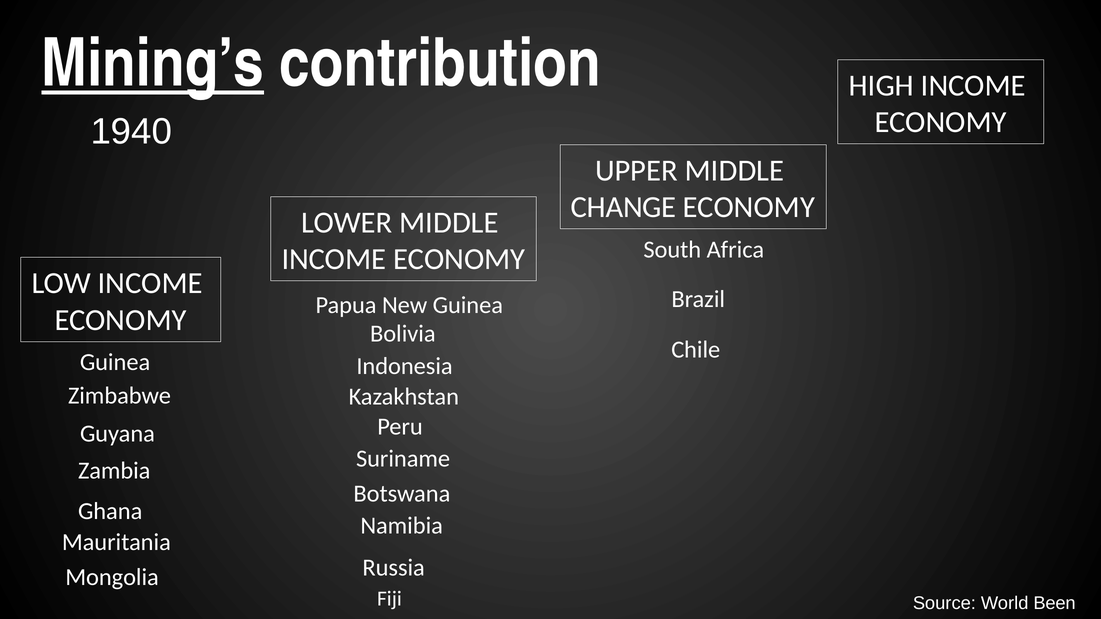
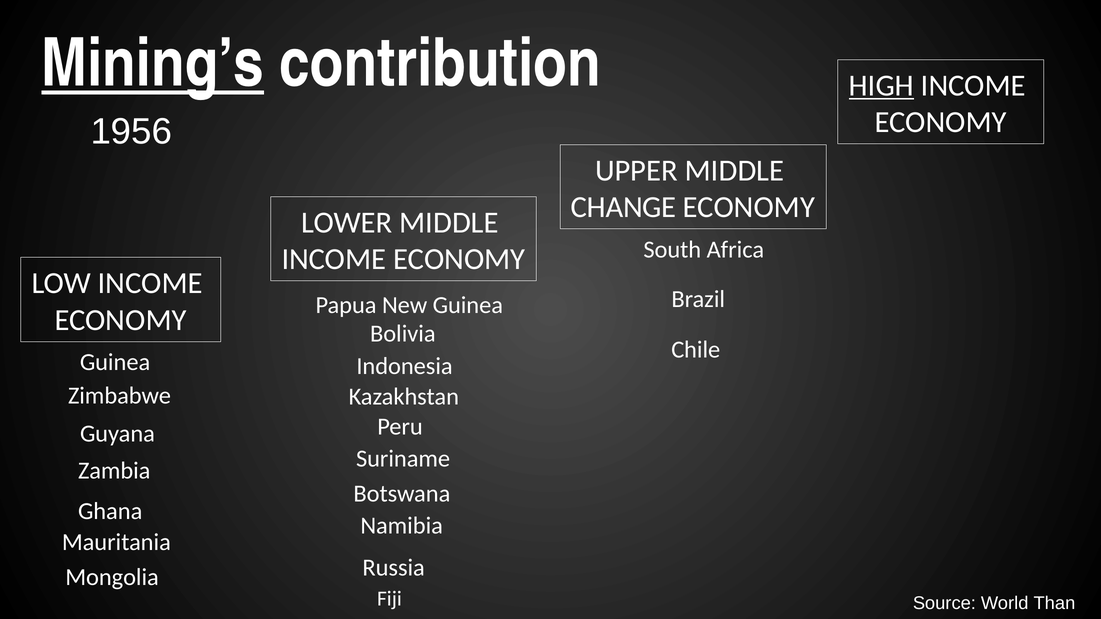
HIGH underline: none -> present
1940: 1940 -> 1956
Been: Been -> Than
